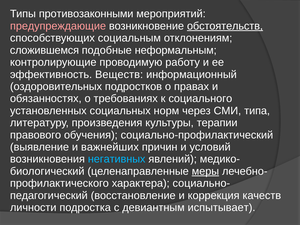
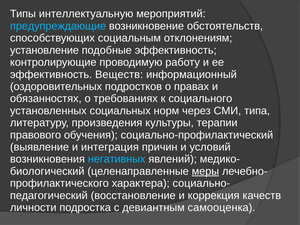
противозаконными: противозаконными -> интеллектуальную
предупреждающие colour: pink -> light blue
обстоятельств underline: present -> none
сложившемся: сложившемся -> установление
подобные неформальным: неформальным -> эффективность
важнейших: важнейших -> интеграция
испытывает: испытывает -> самооценка
